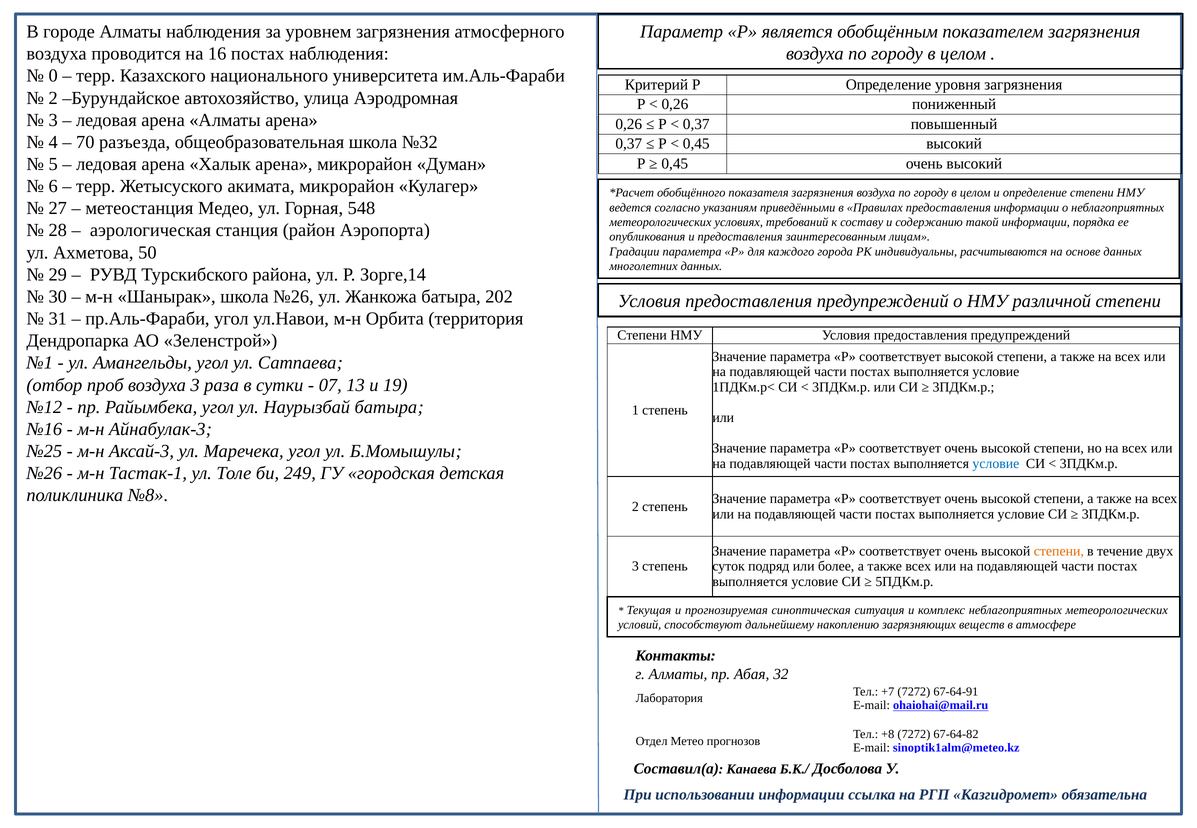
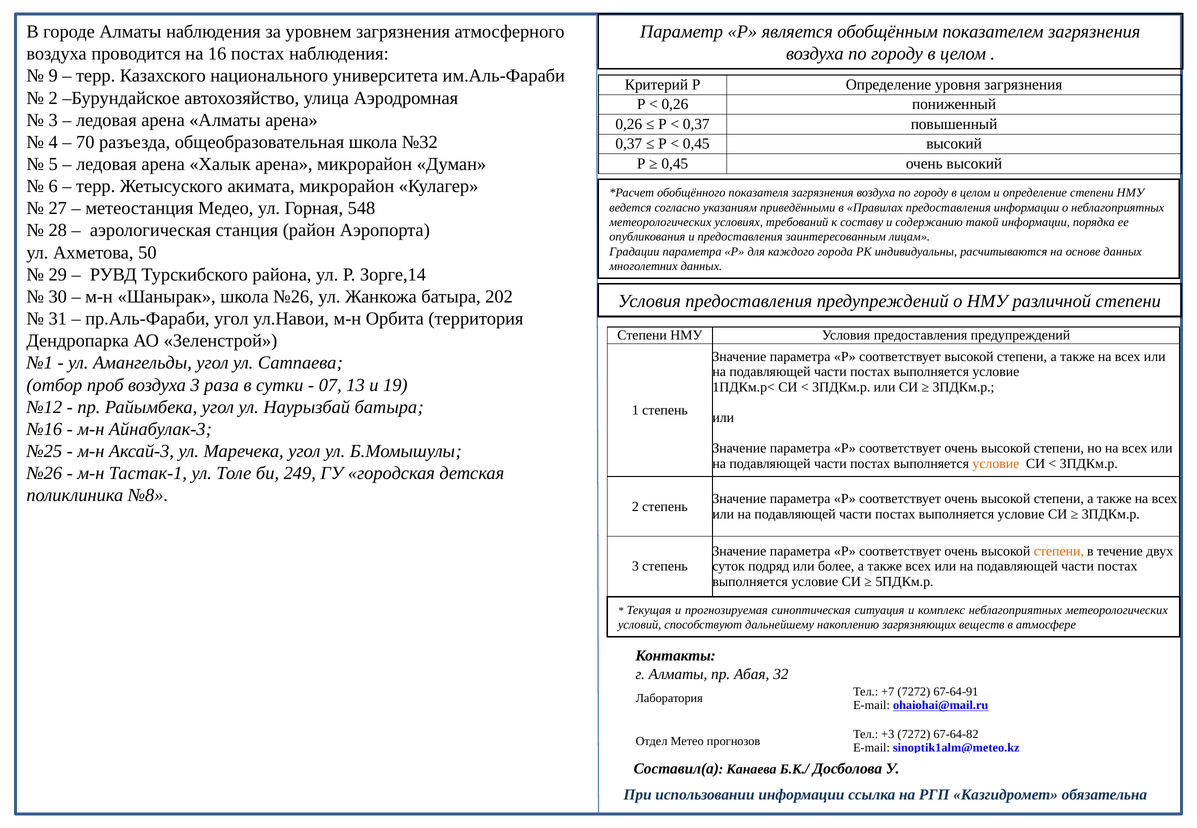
0: 0 -> 9
условие at (996, 464) colour: blue -> orange
+8: +8 -> +3
